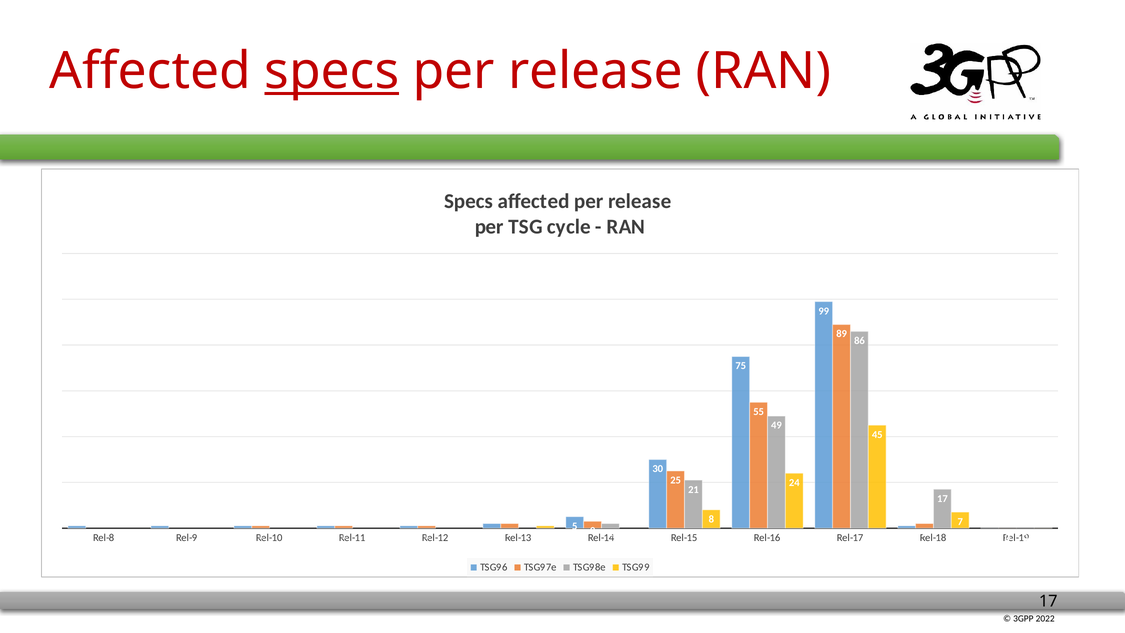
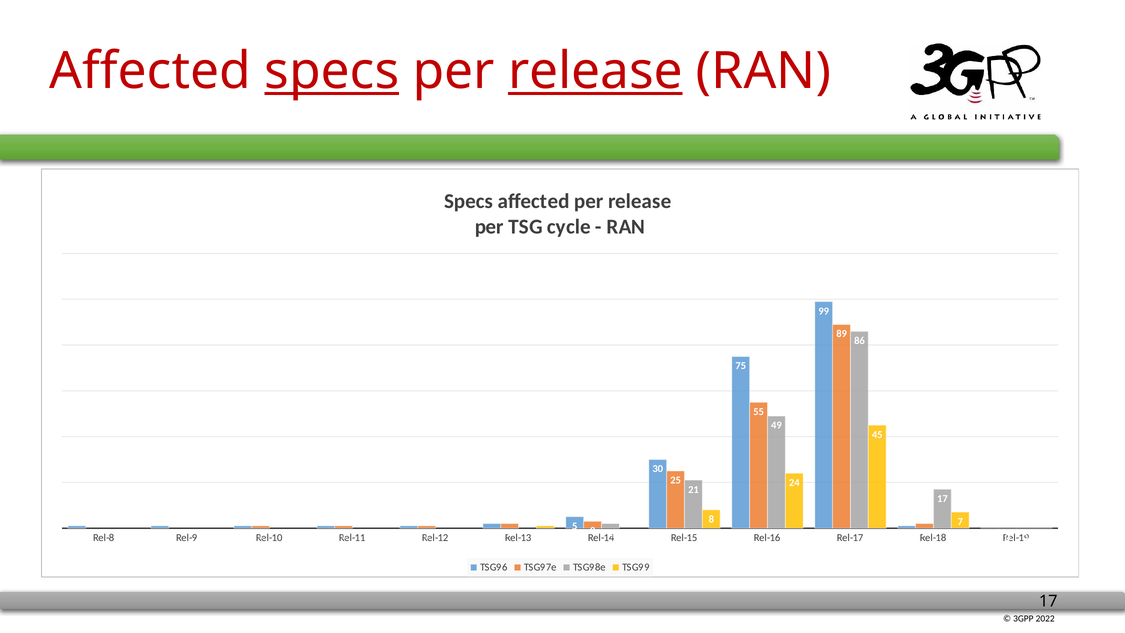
release at (595, 71) underline: none -> present
